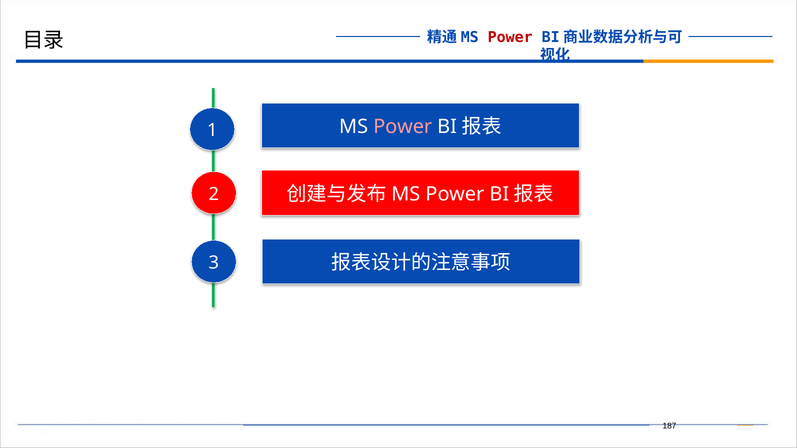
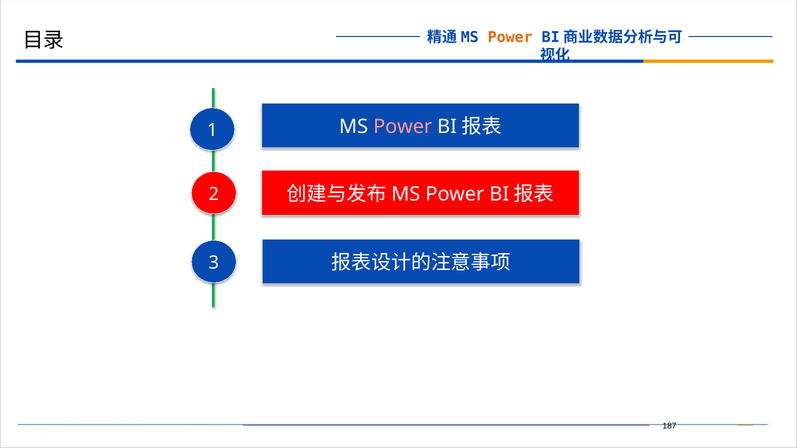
Power at (510, 37) colour: red -> orange
